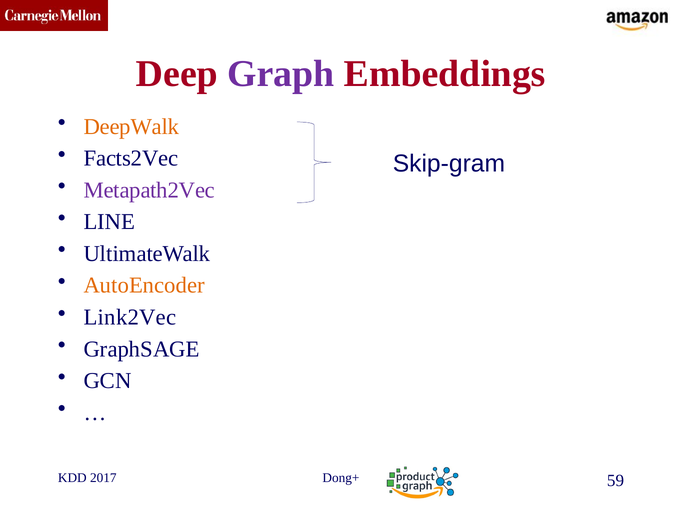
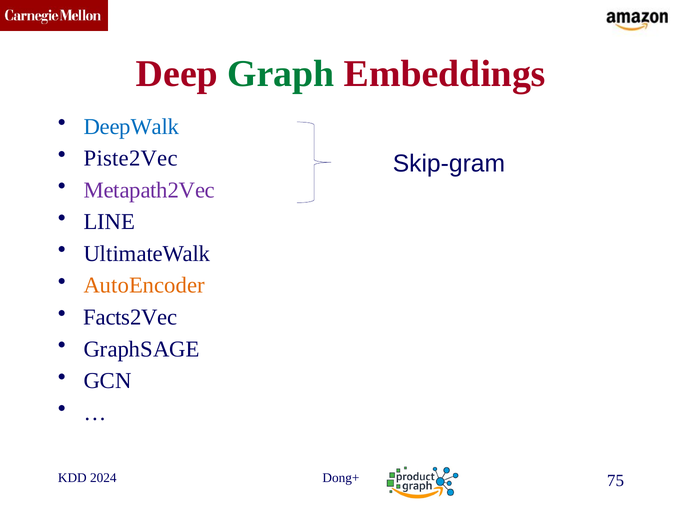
Graph colour: purple -> green
DeepWalk colour: orange -> blue
Facts2Vec: Facts2Vec -> Piste2Vec
Link2Vec: Link2Vec -> Facts2Vec
2017: 2017 -> 2024
59: 59 -> 75
